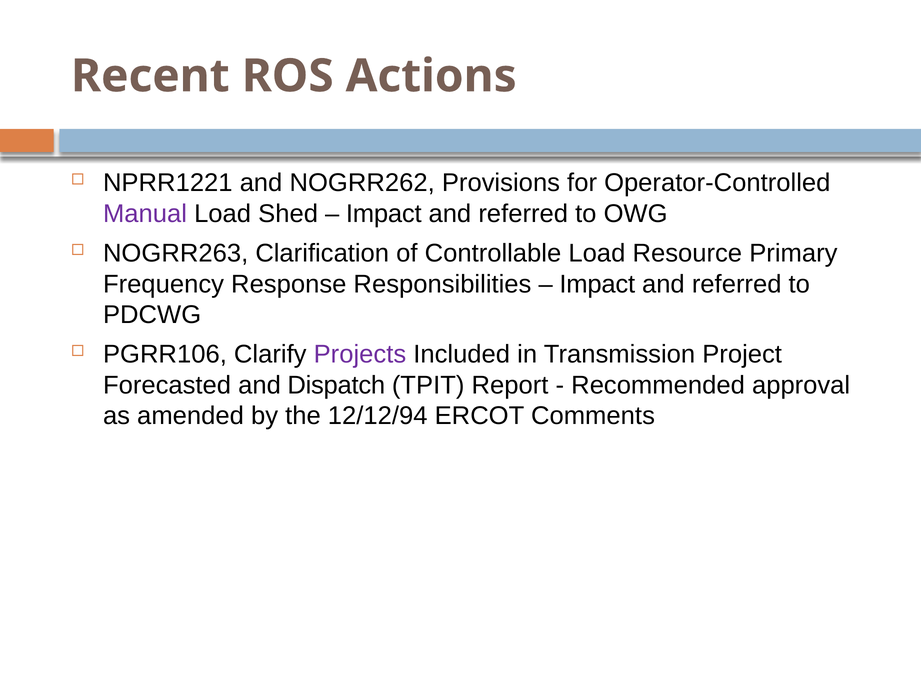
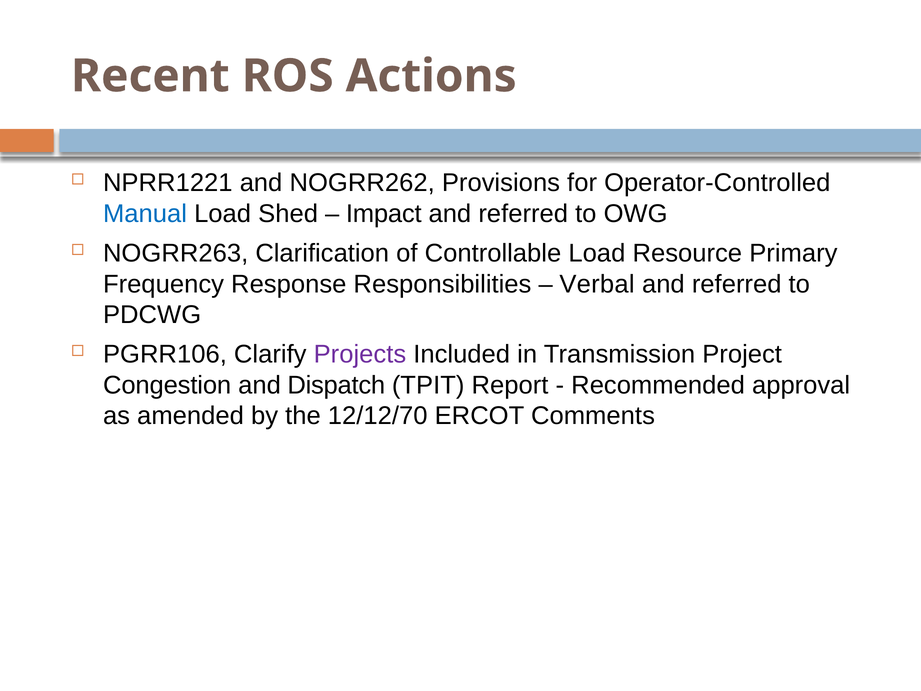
Manual colour: purple -> blue
Impact at (597, 284): Impact -> Verbal
Forecasted: Forecasted -> Congestion
12/12/94: 12/12/94 -> 12/12/70
